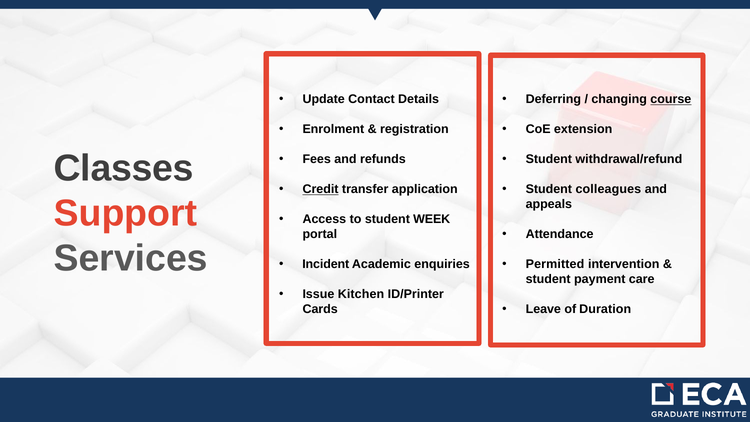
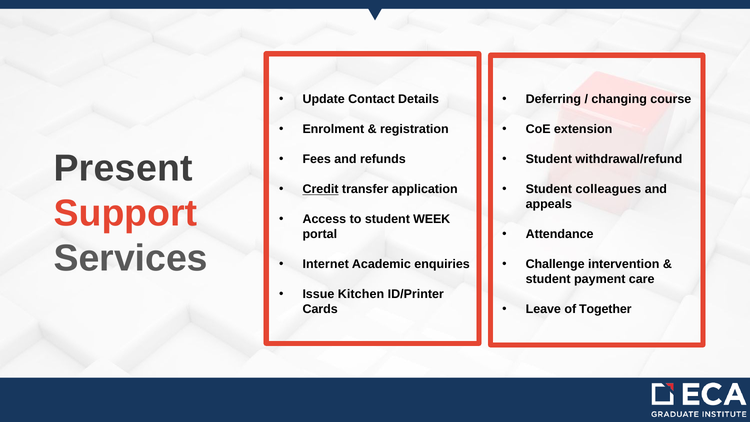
course underline: present -> none
Classes: Classes -> Present
Incident: Incident -> Internet
Permitted: Permitted -> Challenge
Duration: Duration -> Together
